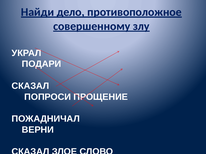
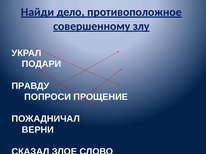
СКАЗАЛ at (30, 86): СКАЗАЛ -> ПРАВДУ
